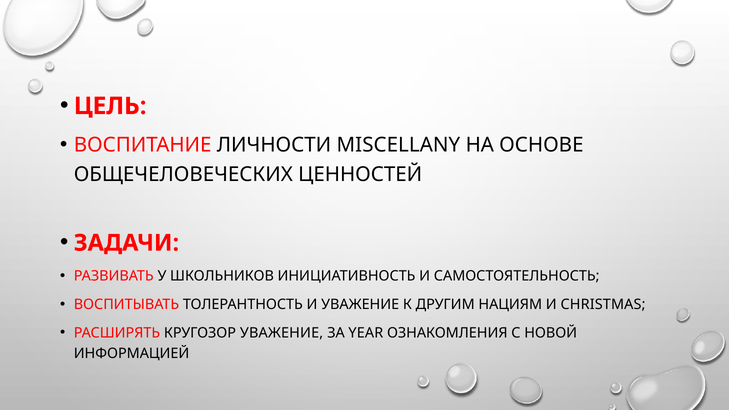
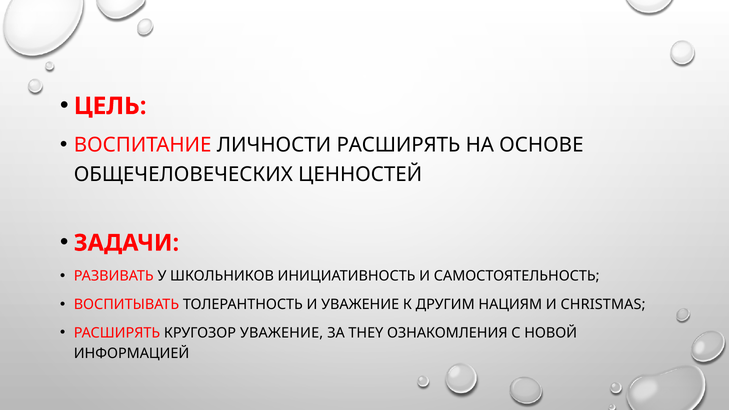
ЛИЧНОСТИ MISCELLANY: MISCELLANY -> РАСШИРЯТЬ
YEAR: YEAR -> THEY
